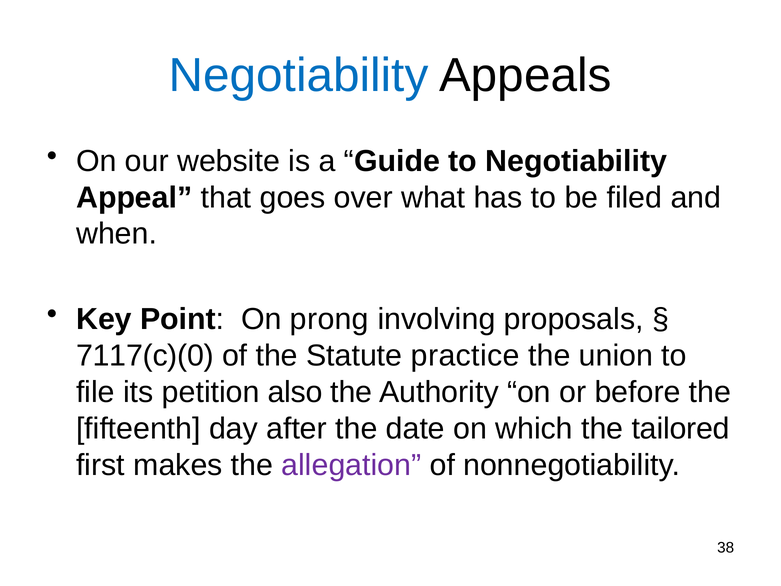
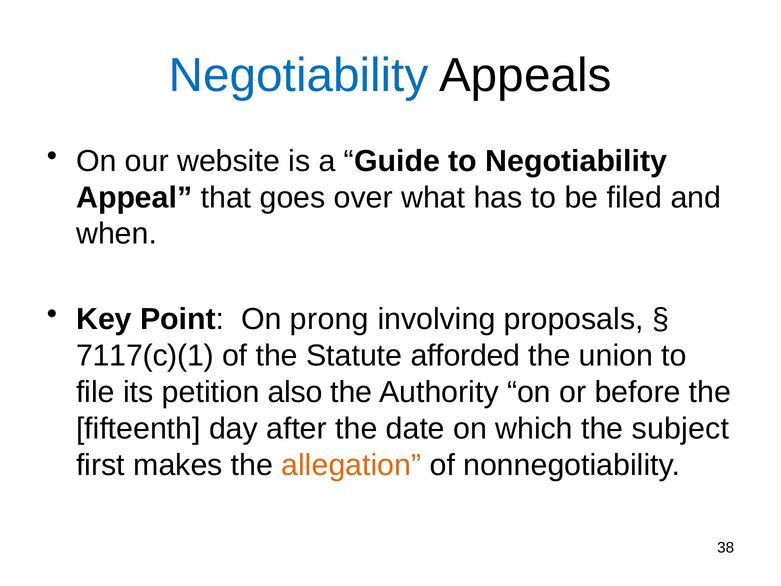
7117(c)(0: 7117(c)(0 -> 7117(c)(1
practice: practice -> afforded
tailored: tailored -> subject
allegation colour: purple -> orange
